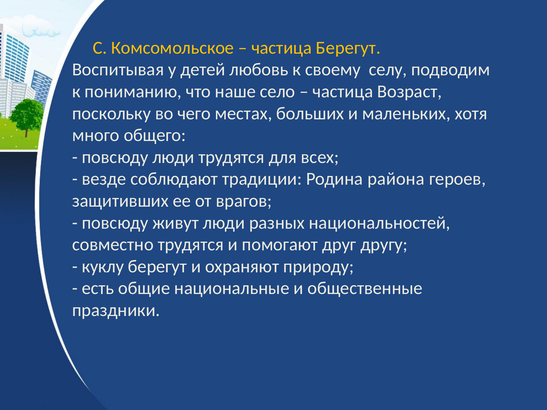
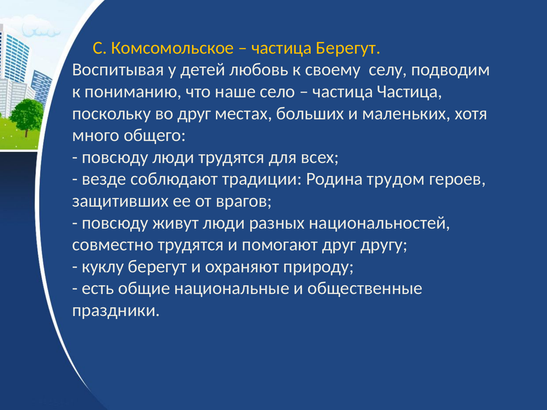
частица Возраст: Возраст -> Частица
во чего: чего -> друг
района: района -> трудом
